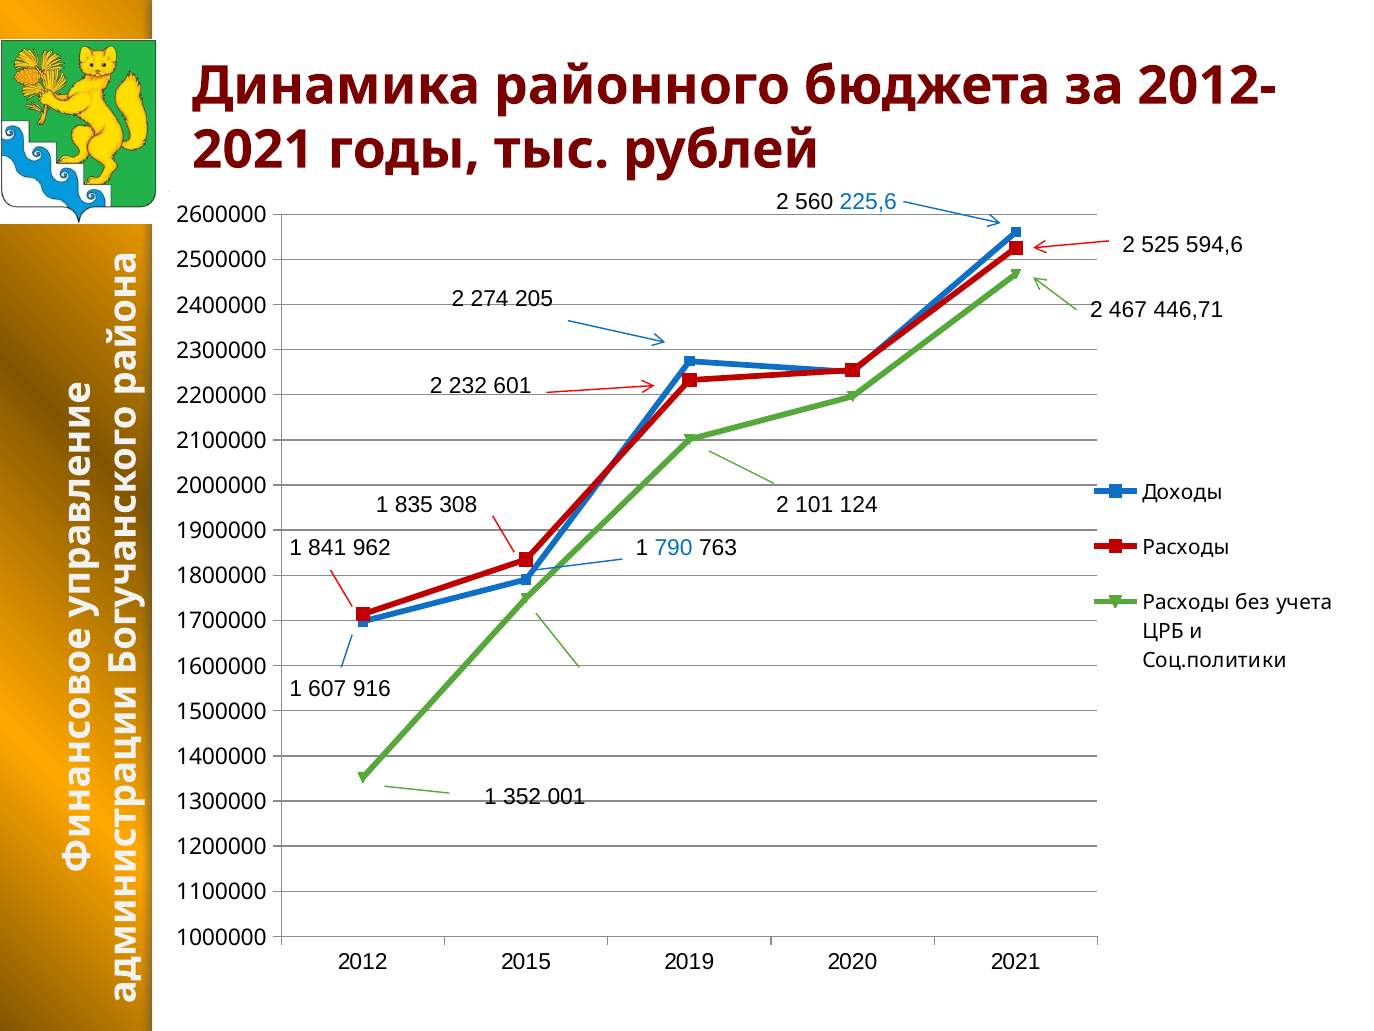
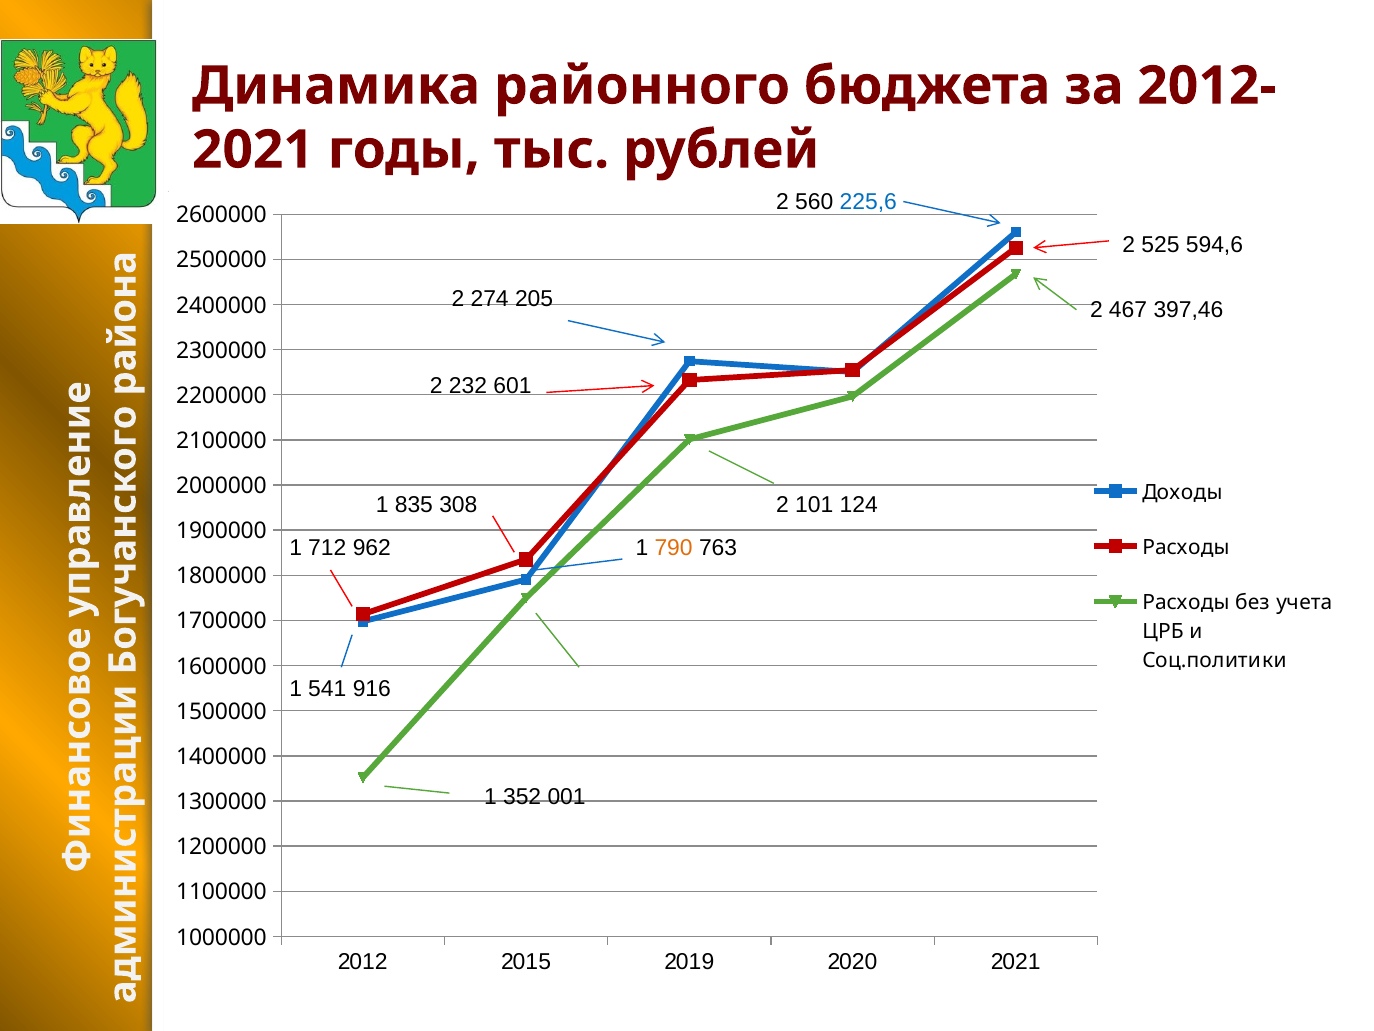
446,71: 446,71 -> 397,46
841: 841 -> 712
790 colour: blue -> orange
607: 607 -> 541
